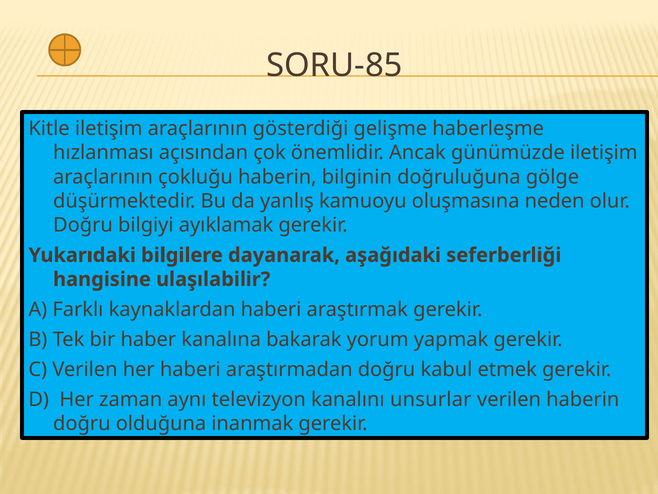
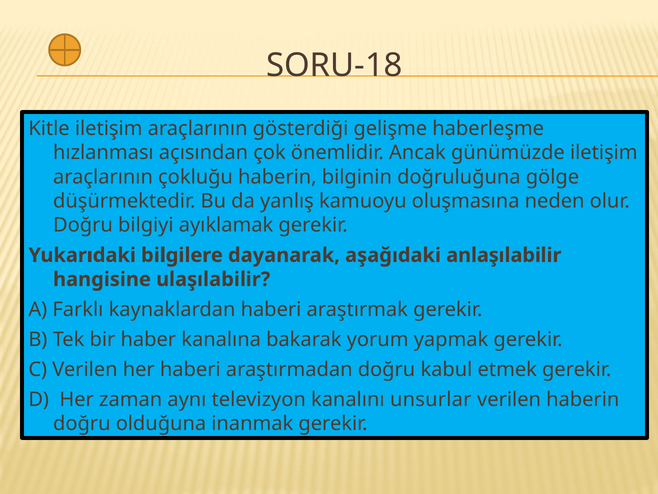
SORU-85: SORU-85 -> SORU-18
seferberliği: seferberliği -> anlaşılabilir
